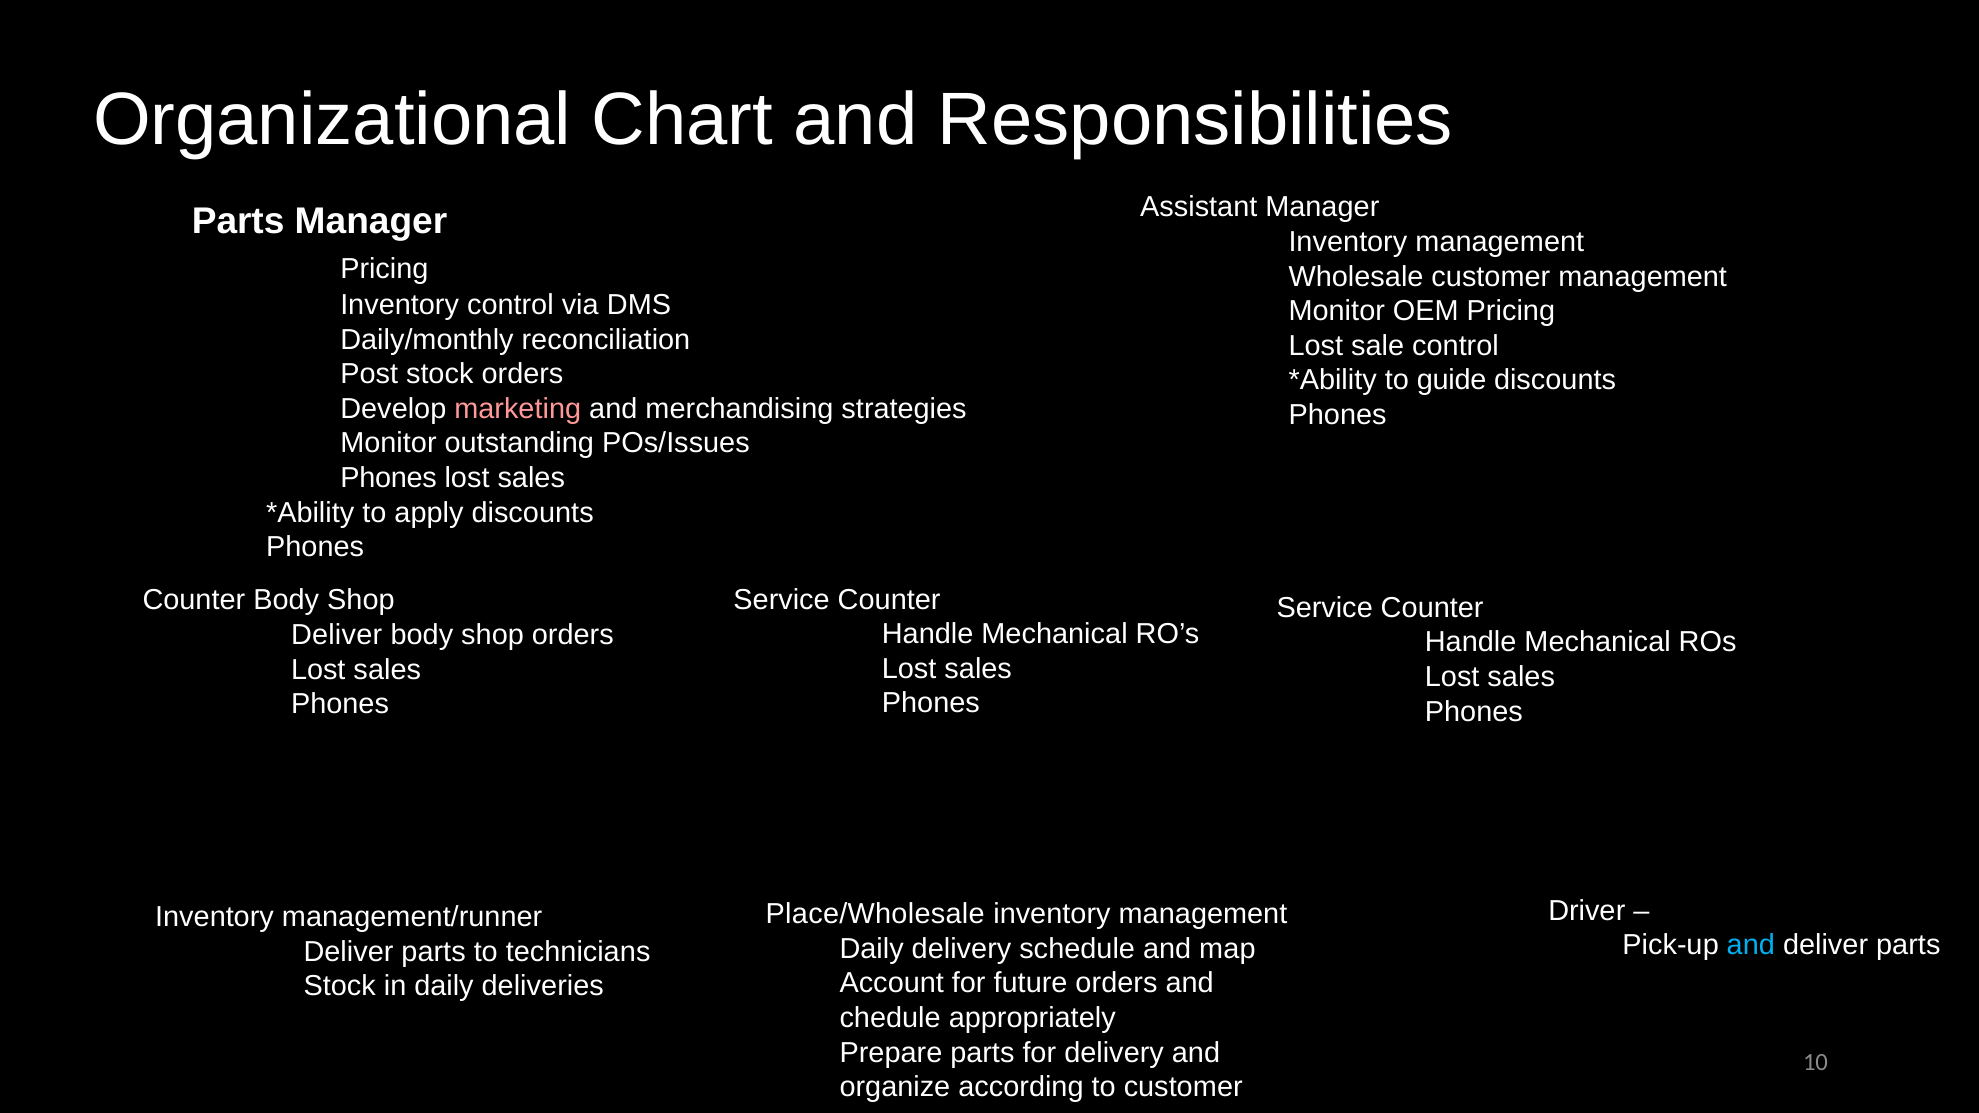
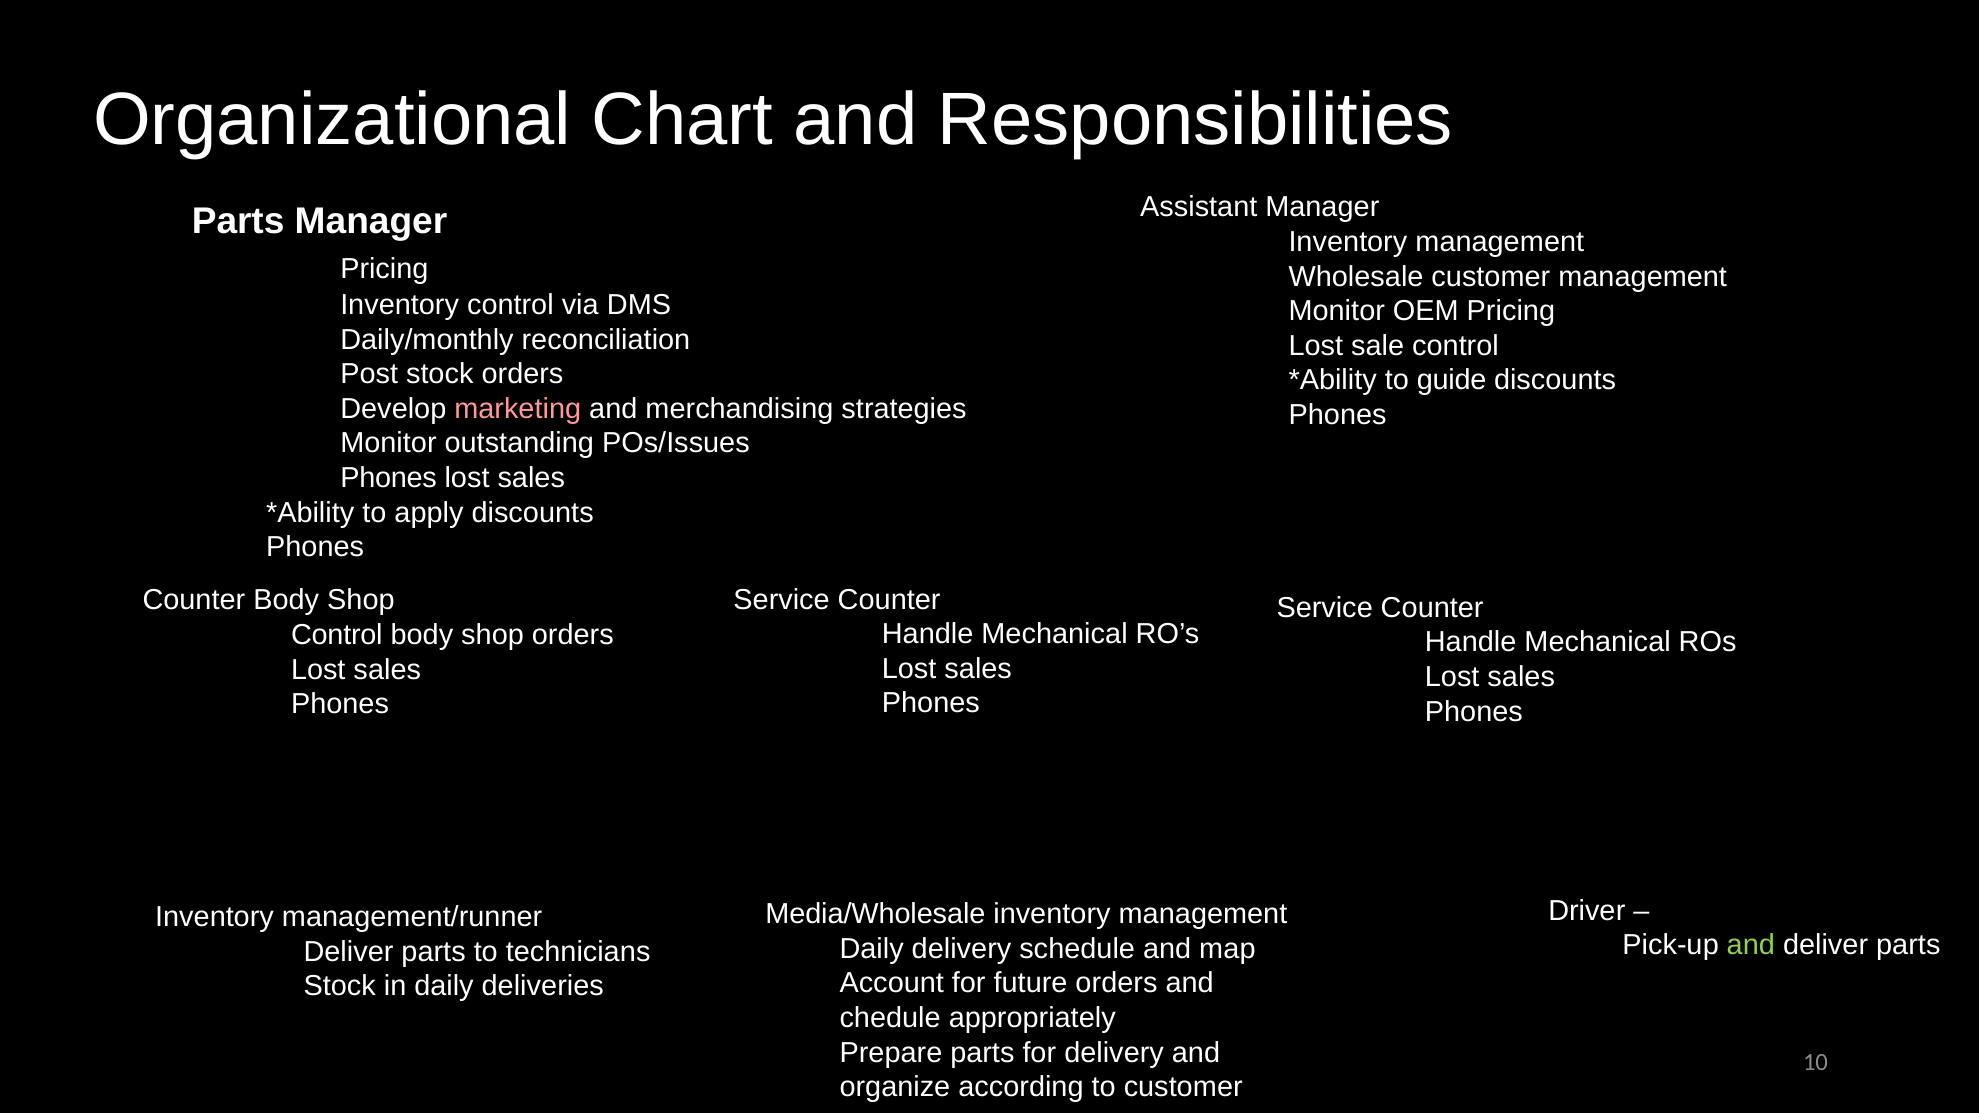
Deliver at (337, 635): Deliver -> Control
Place/Wholesale: Place/Wholesale -> Media/Wholesale
and at (1751, 945) colour: light blue -> light green
